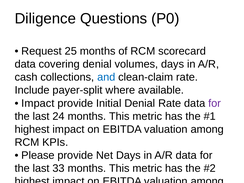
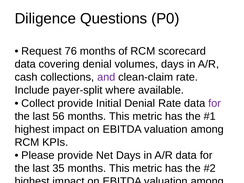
25: 25 -> 76
and colour: blue -> purple
Impact at (38, 103): Impact -> Collect
24: 24 -> 56
33: 33 -> 35
